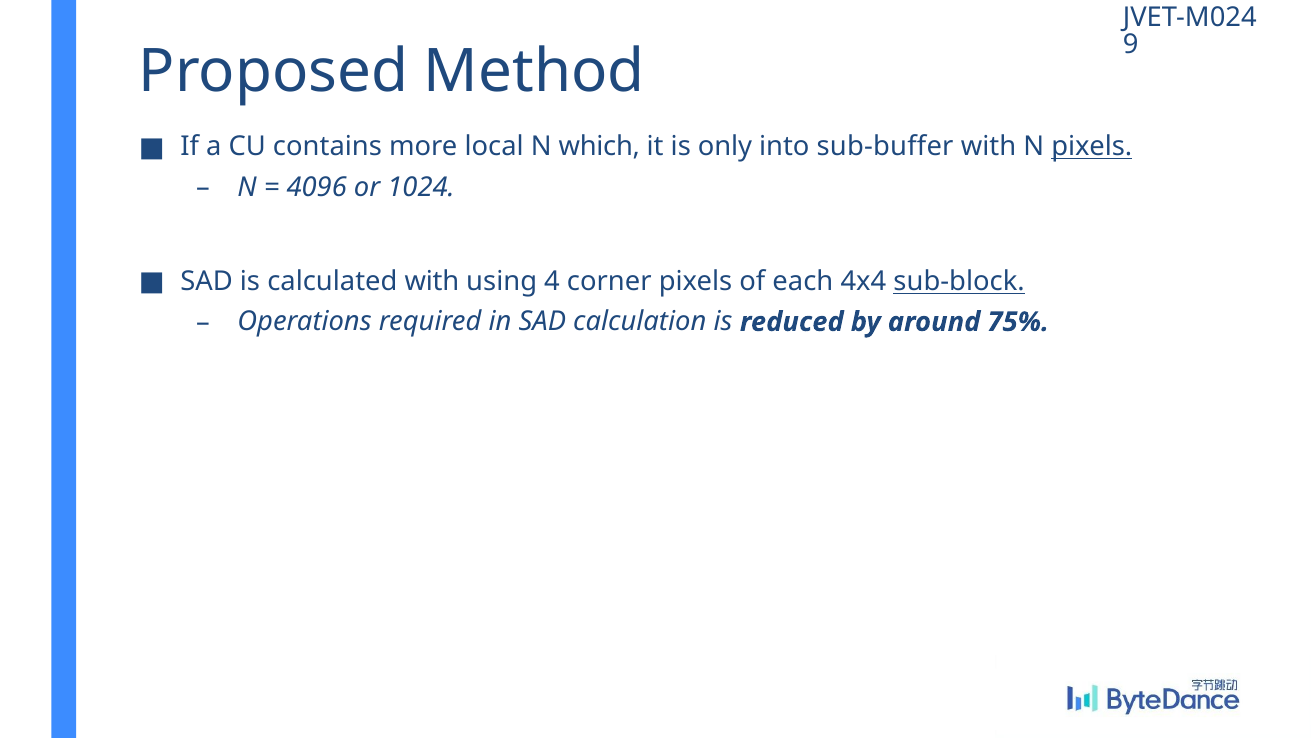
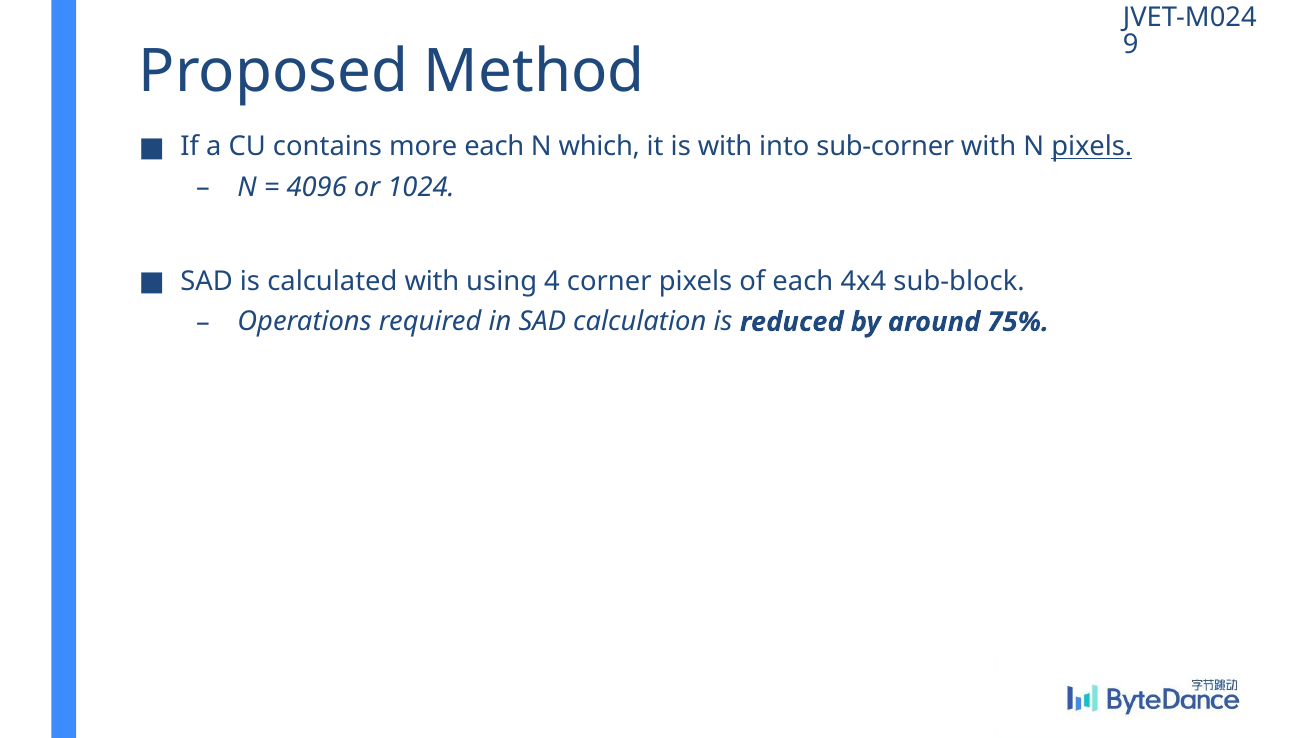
more local: local -> each
is only: only -> with
sub-buffer: sub-buffer -> sub-corner
sub-block underline: present -> none
